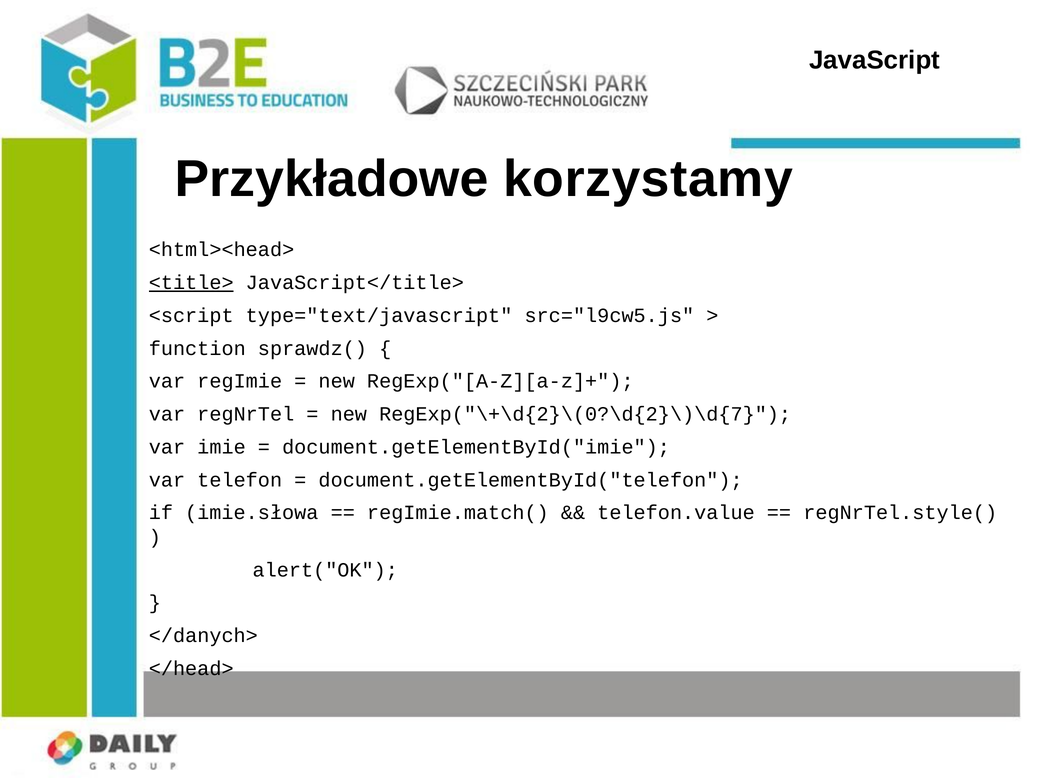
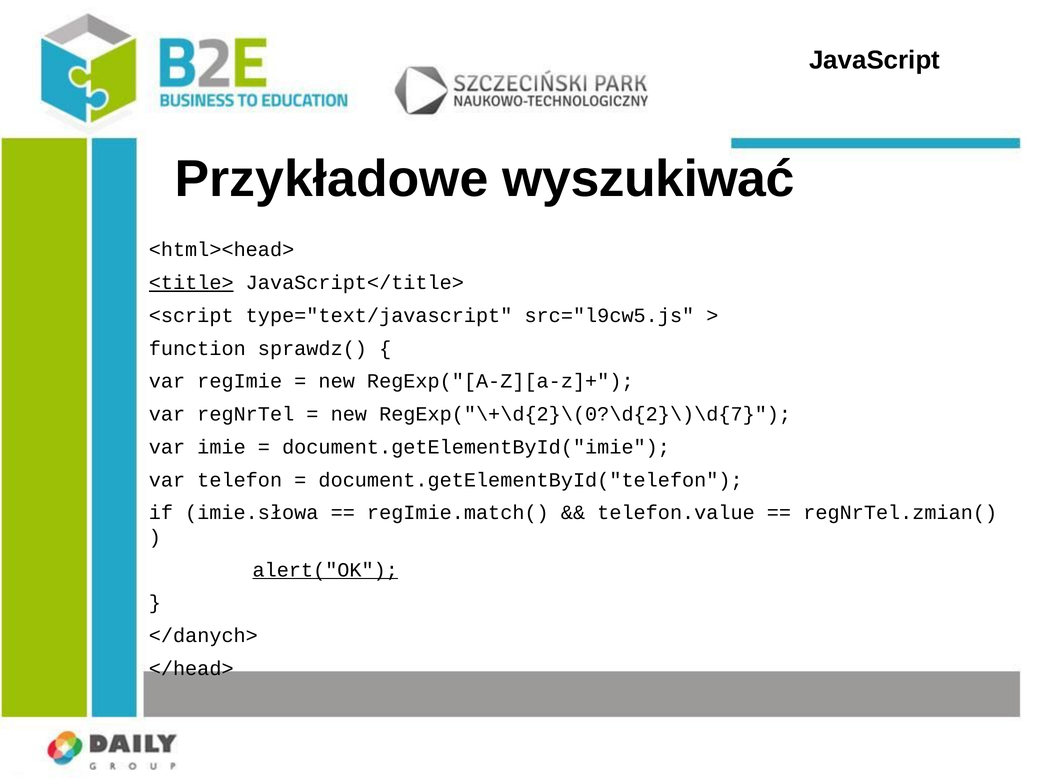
korzystamy: korzystamy -> wyszukiwać
regNrTel.style(: regNrTel.style( -> regNrTel.zmian(
alert("OK underline: none -> present
